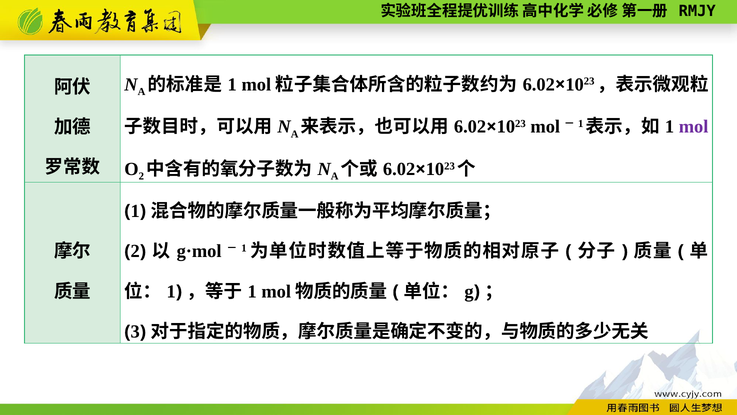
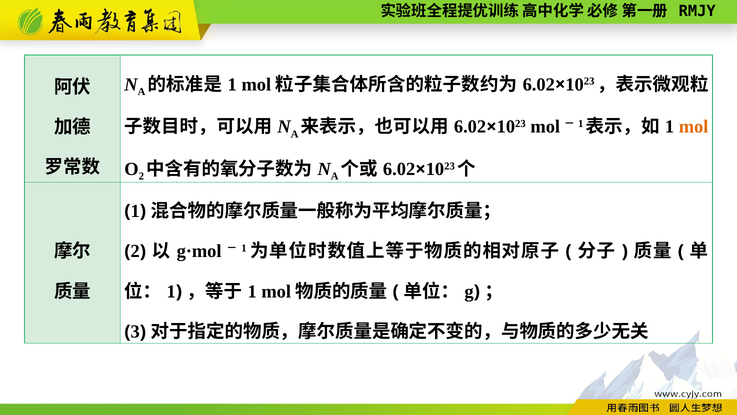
mol colour: purple -> orange
